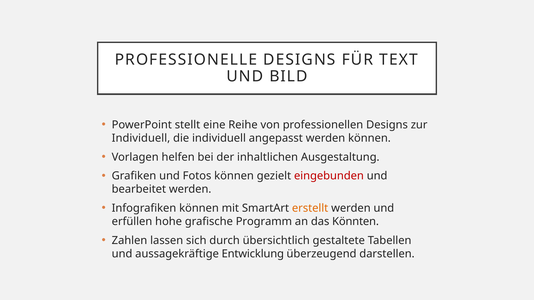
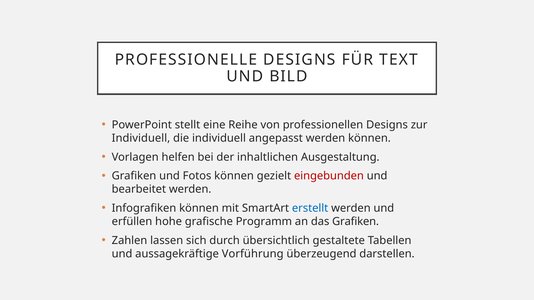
erstellt colour: orange -> blue
das Könnten: Könnten -> Grafiken
Entwicklung: Entwicklung -> Vorführung
